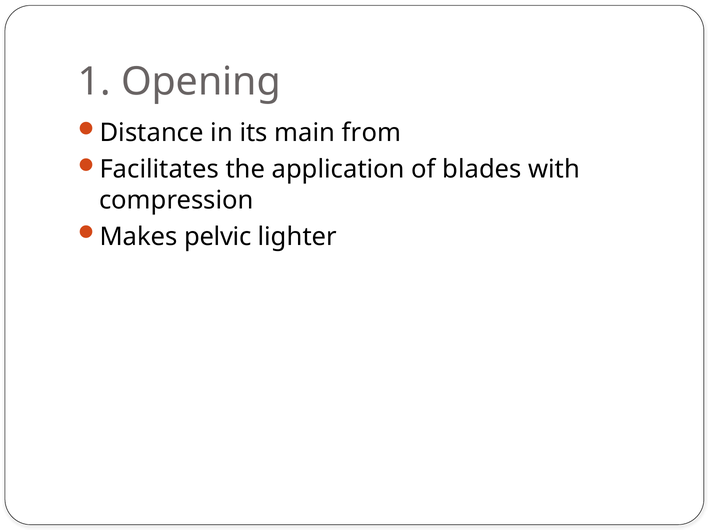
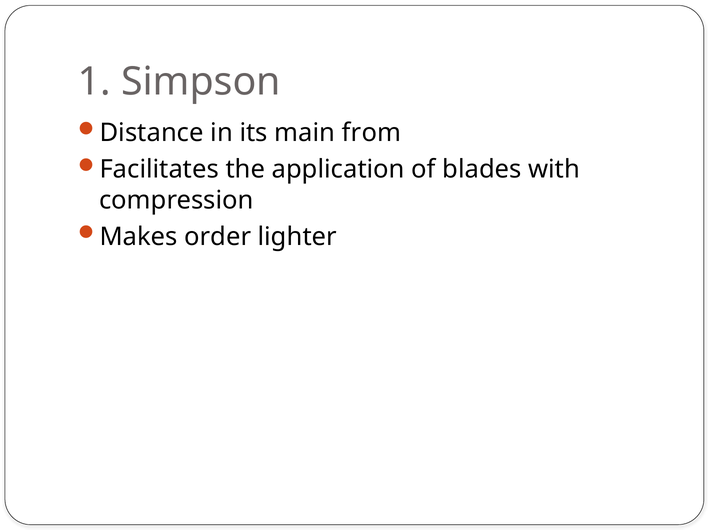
Opening: Opening -> Simpson
pelvic: pelvic -> order
